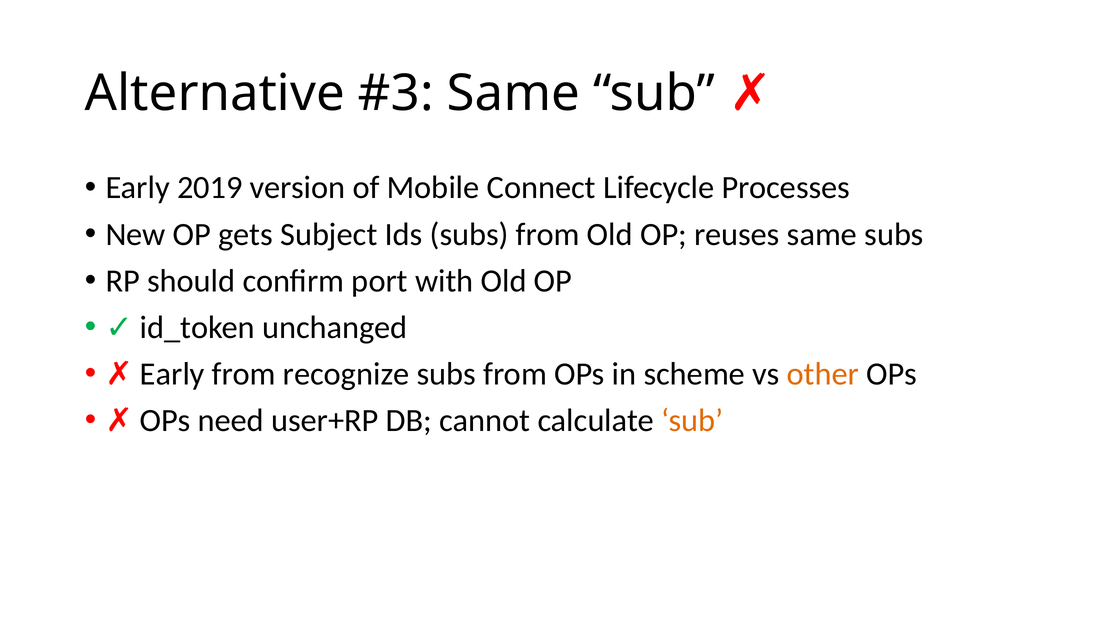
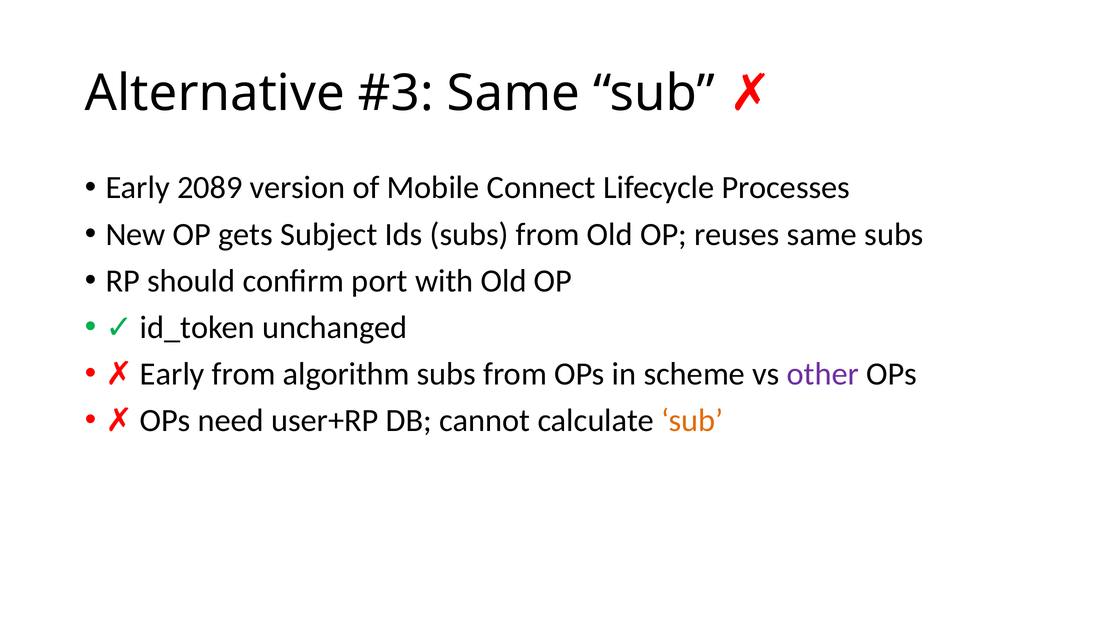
2019: 2019 -> 2089
recognize: recognize -> algorithm
other colour: orange -> purple
